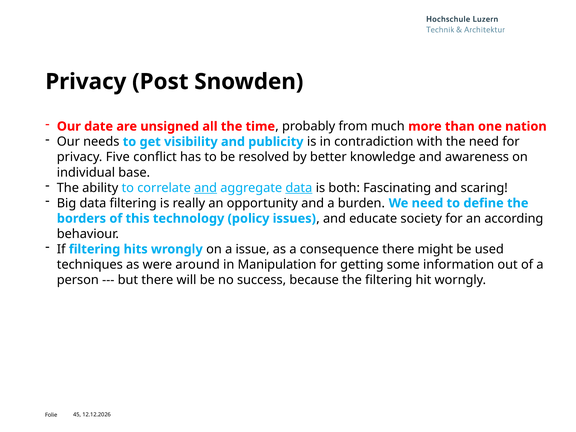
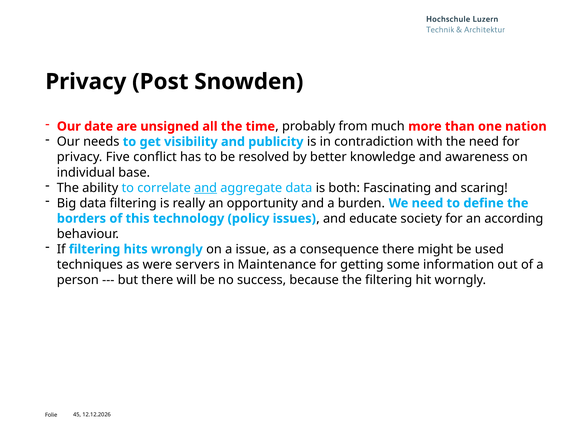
data at (299, 188) underline: present -> none
around: around -> servers
Manipulation: Manipulation -> Maintenance
